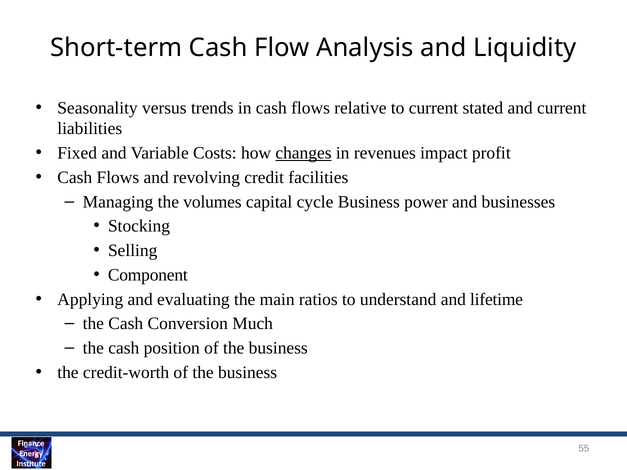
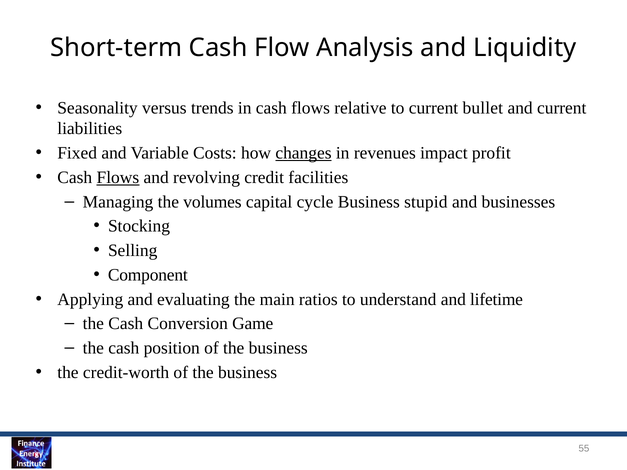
stated: stated -> bullet
Flows at (118, 178) underline: none -> present
power: power -> stupid
Much: Much -> Game
